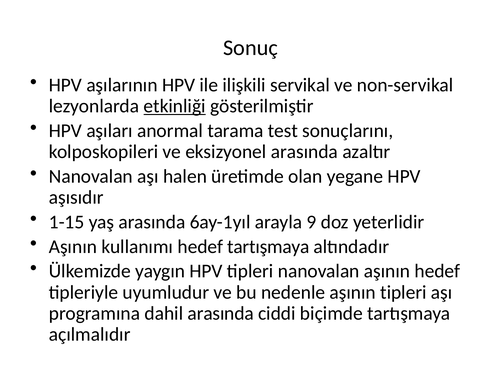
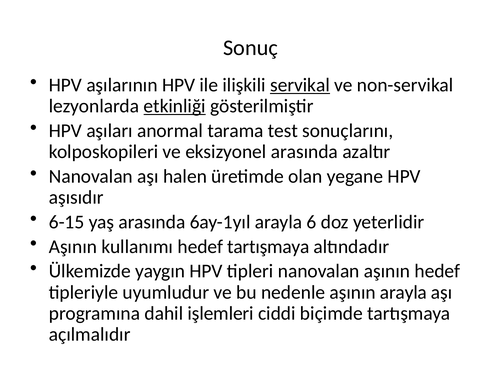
servikal underline: none -> present
1-15: 1-15 -> 6-15
9: 9 -> 6
aşının tipleri: tipleri -> arayla
dahil arasında: arasında -> işlemleri
